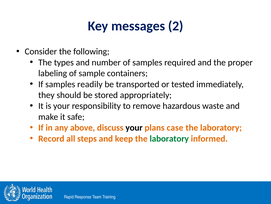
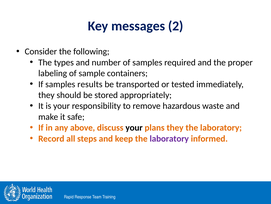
readily: readily -> results
plans case: case -> they
laboratory at (169, 138) colour: green -> purple
